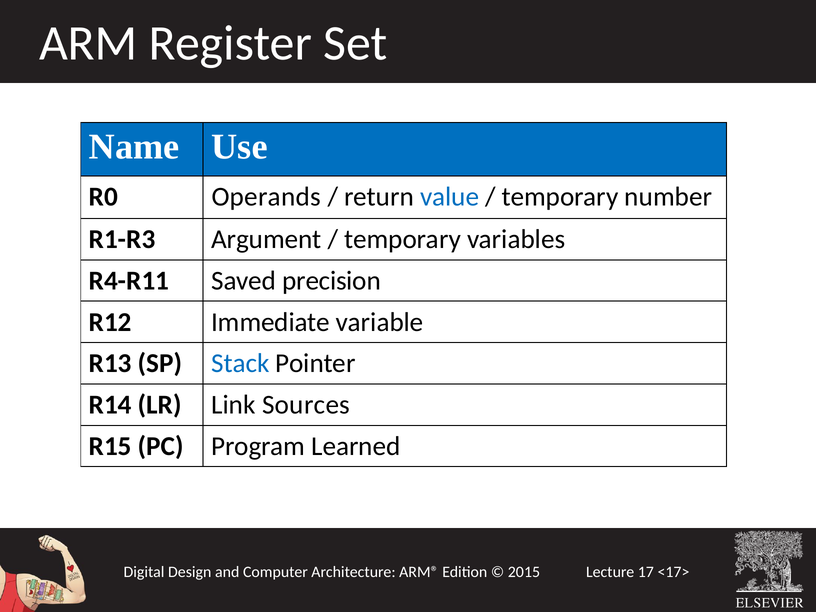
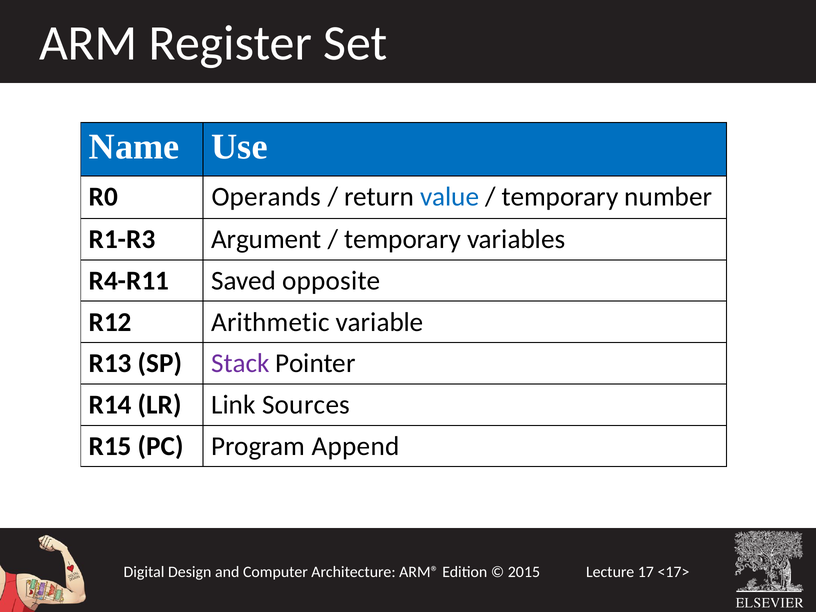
precision: precision -> opposite
Immediate: Immediate -> Arithmetic
Stack colour: blue -> purple
Learned: Learned -> Append
